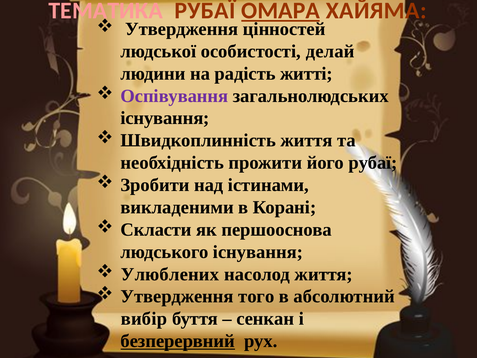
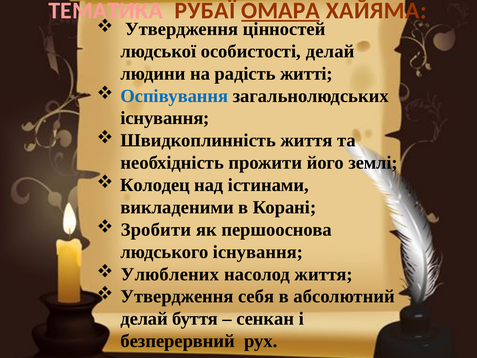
Оспівування colour: purple -> blue
його рубаї: рубаї -> землі
Зробити: Зробити -> Колодец
Скласти: Скласти -> Зробити
того: того -> себя
вибір at (144, 319): вибір -> делай
безперервний underline: present -> none
